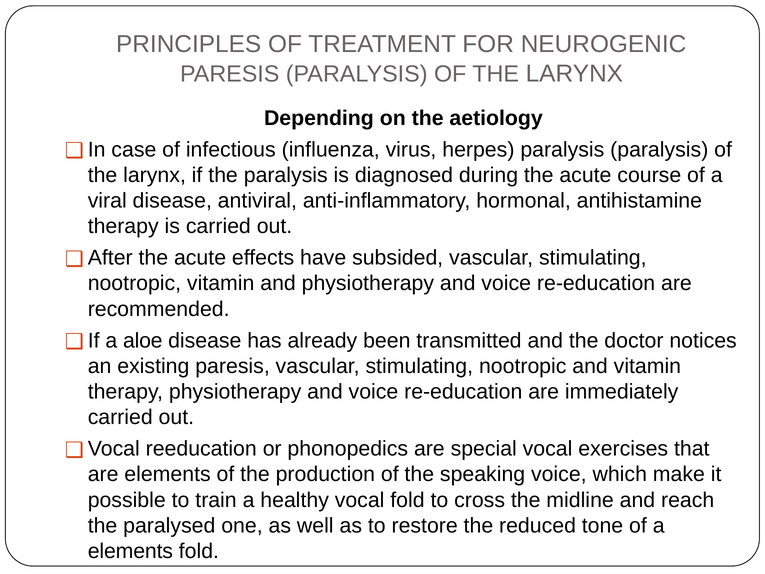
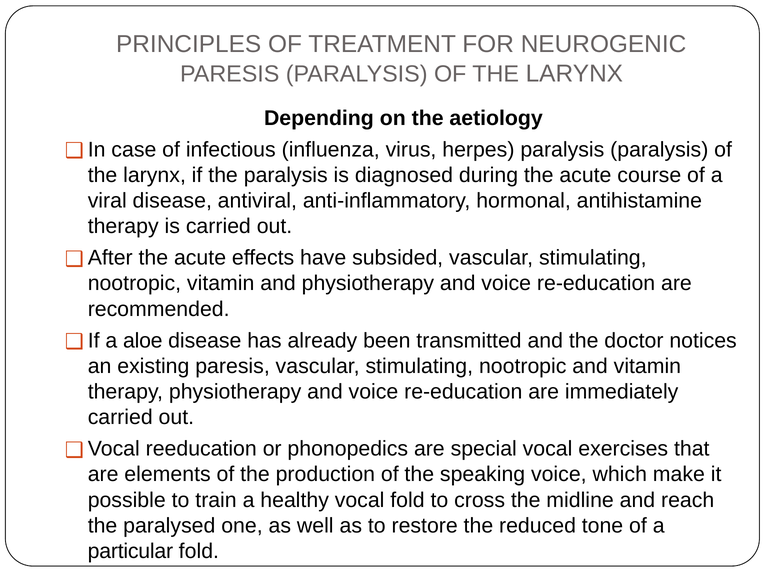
elements at (130, 551): elements -> particular
